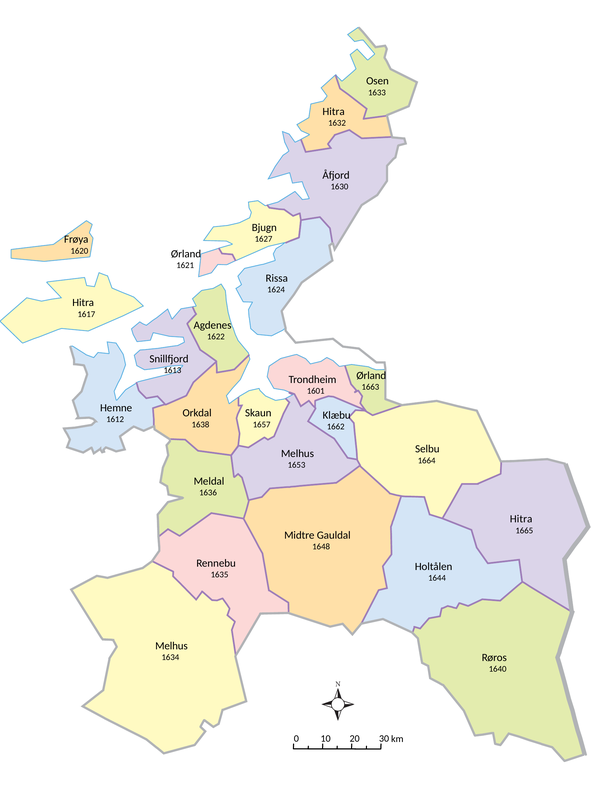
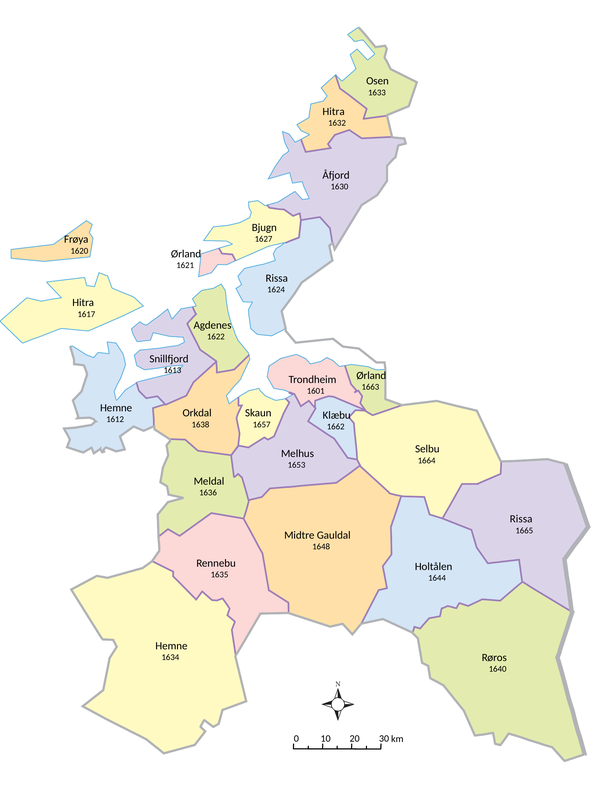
Hitra at (521, 519): Hitra -> Rissa
Melhus at (171, 646): Melhus -> Hemne
